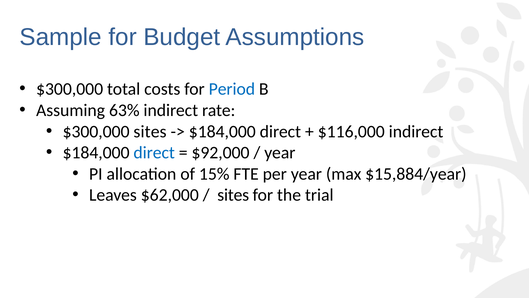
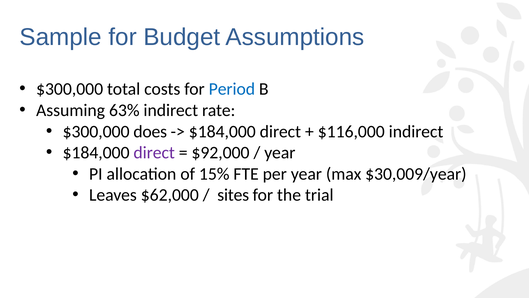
$300,000 sites: sites -> does
direct at (154, 152) colour: blue -> purple
$15,884/year: $15,884/year -> $30,009/year
